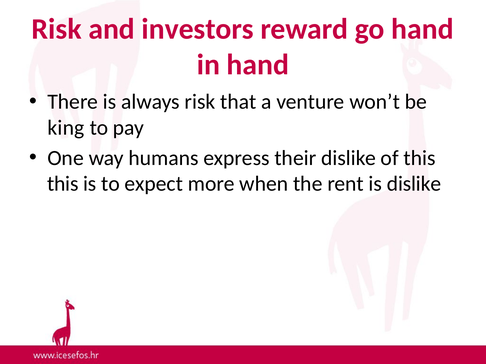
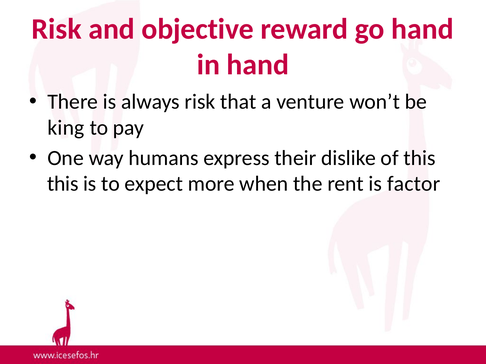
investors: investors -> objective
is dislike: dislike -> factor
